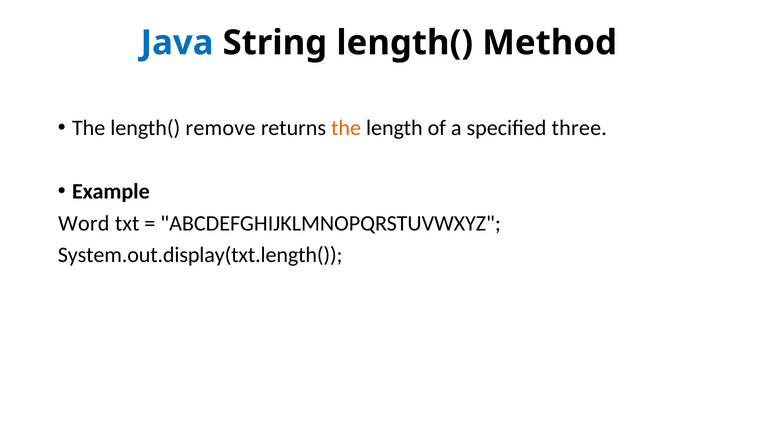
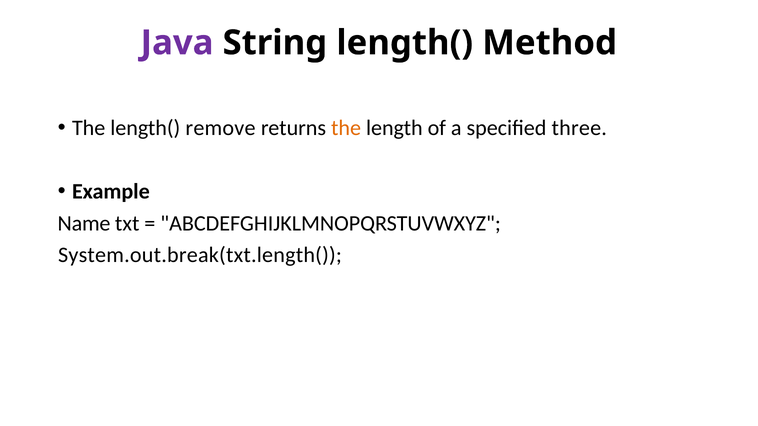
Java colour: blue -> purple
Word: Word -> Name
System.out.display(txt.length(: System.out.display(txt.length( -> System.out.break(txt.length(
